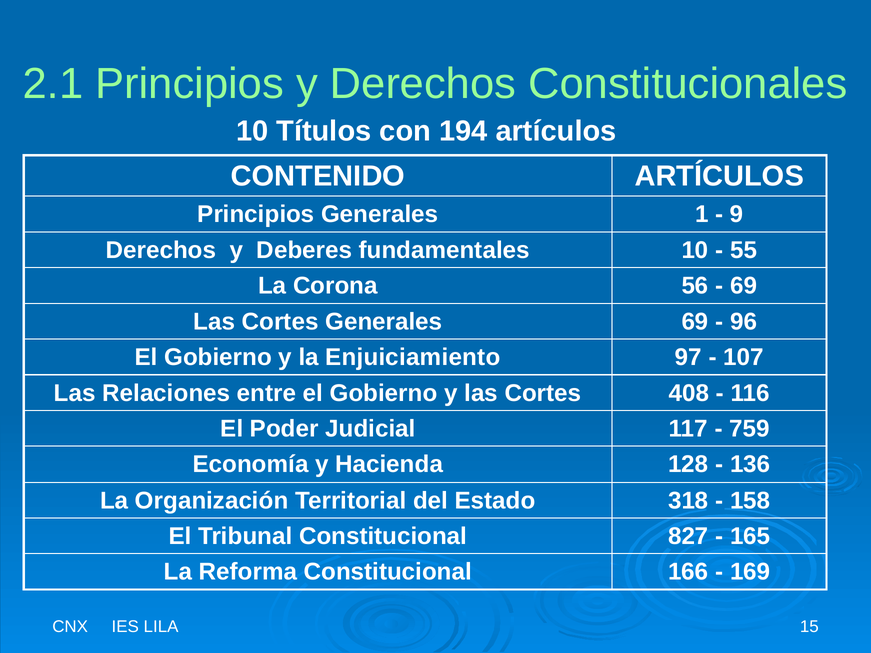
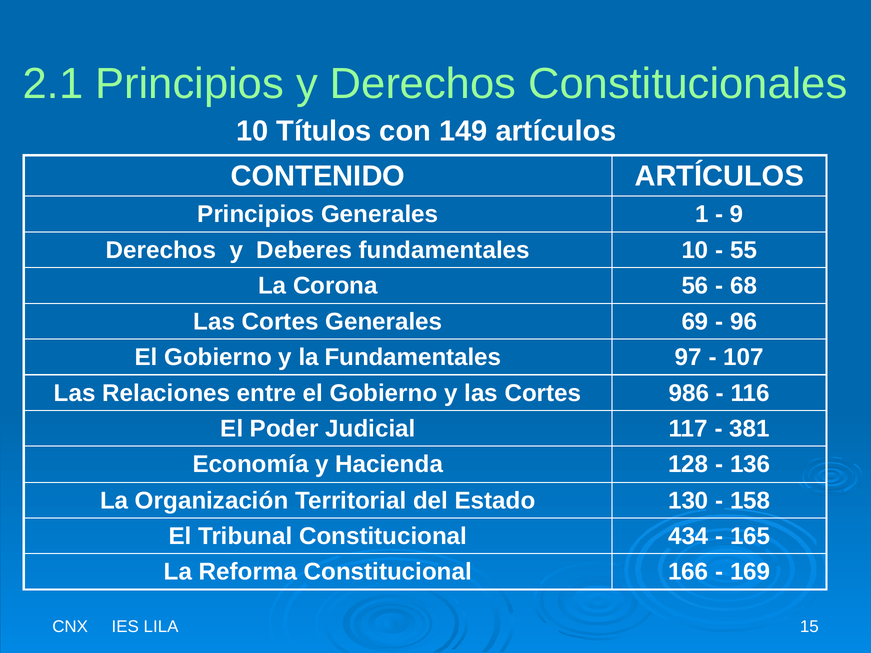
194: 194 -> 149
69 at (744, 286): 69 -> 68
la Enjuiciamiento: Enjuiciamiento -> Fundamentales
408: 408 -> 986
759: 759 -> 381
318: 318 -> 130
827: 827 -> 434
